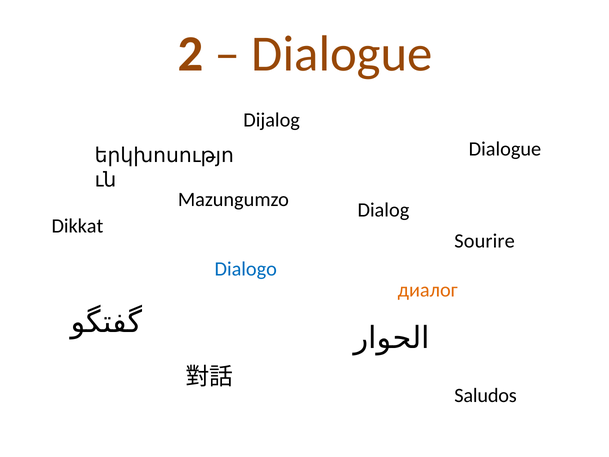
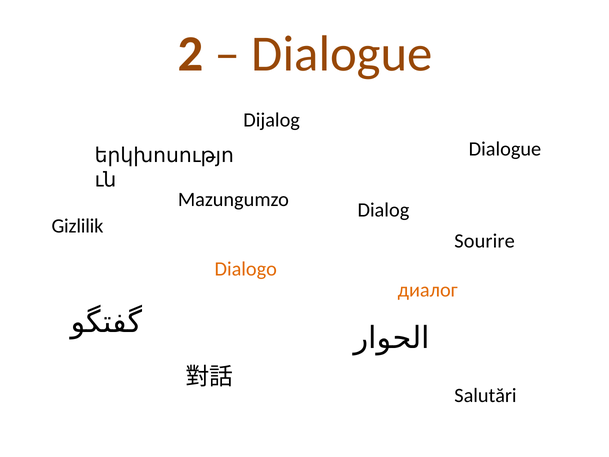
Dikkat: Dikkat -> Gizlilik
Dialogo colour: blue -> orange
Saludos: Saludos -> Salutări
